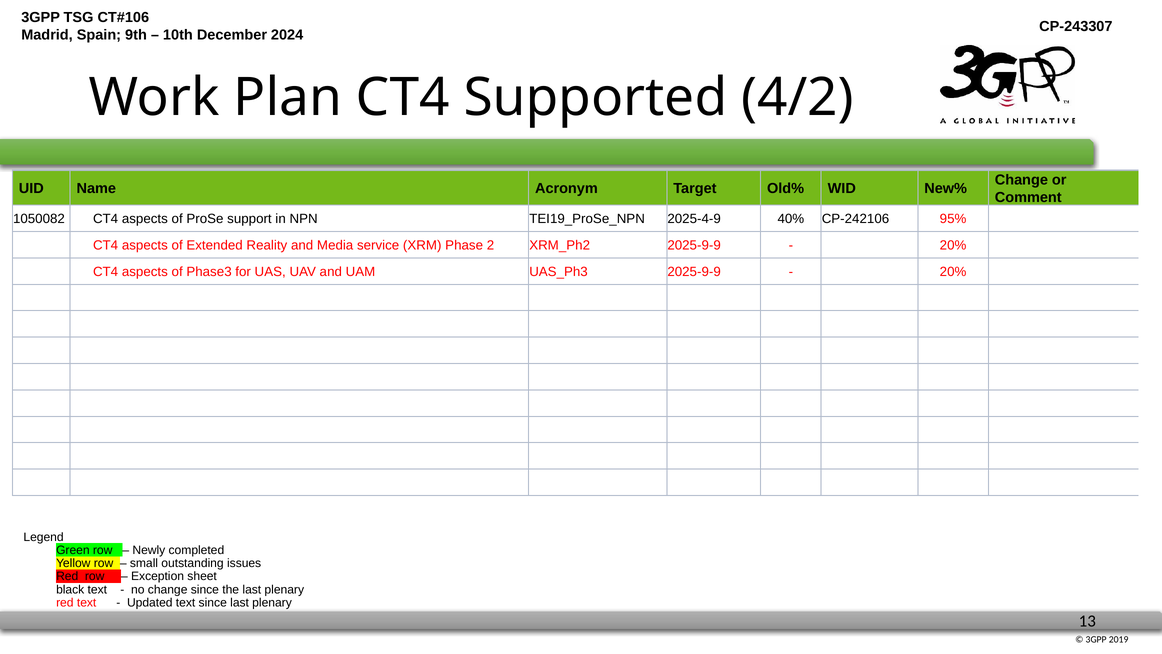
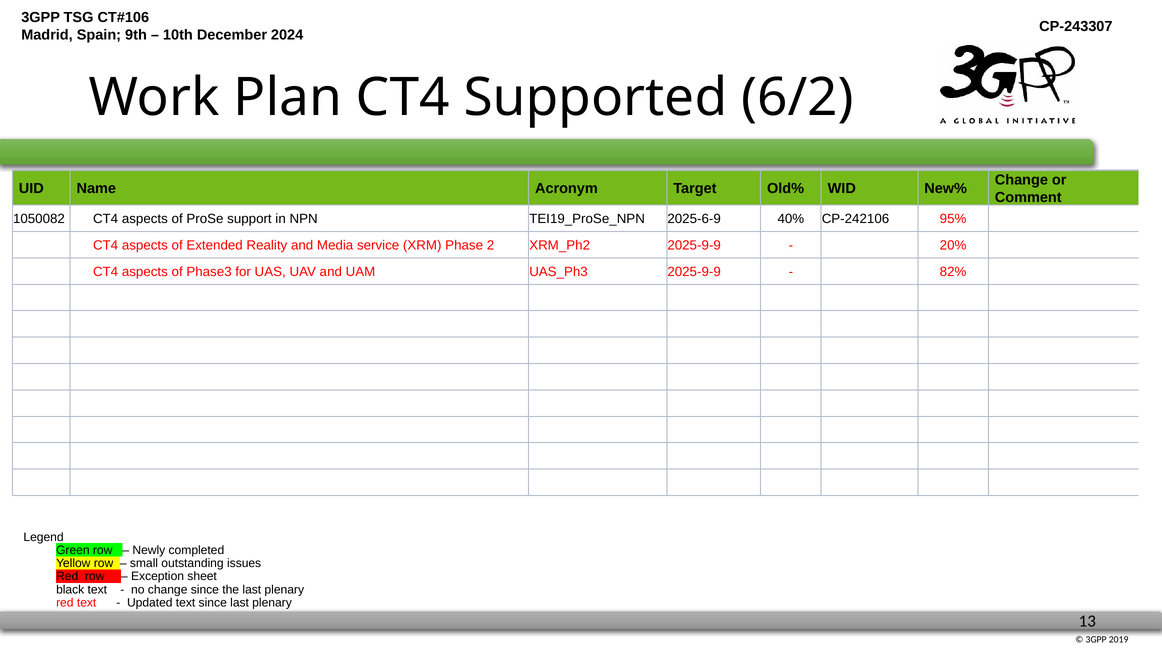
4/2: 4/2 -> 6/2
2025-4-9: 2025-4-9 -> 2025-6-9
20% at (953, 271): 20% -> 82%
